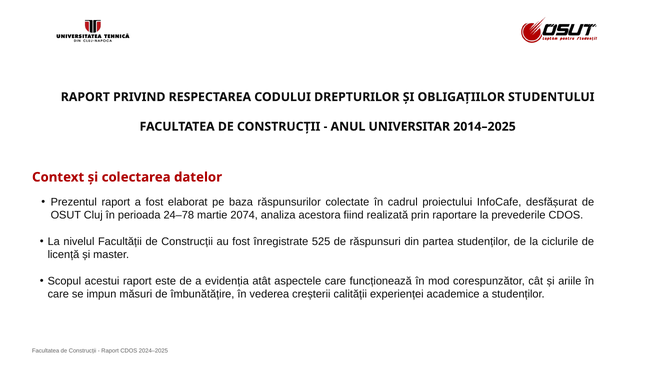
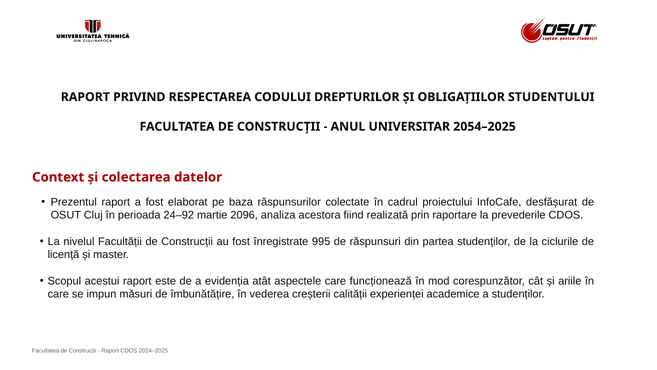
2014–2025: 2014–2025 -> 2054–2025
24–78: 24–78 -> 24–92
2074: 2074 -> 2096
525: 525 -> 995
